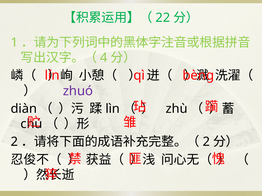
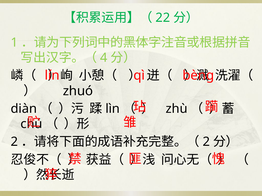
zhuó colour: purple -> black
